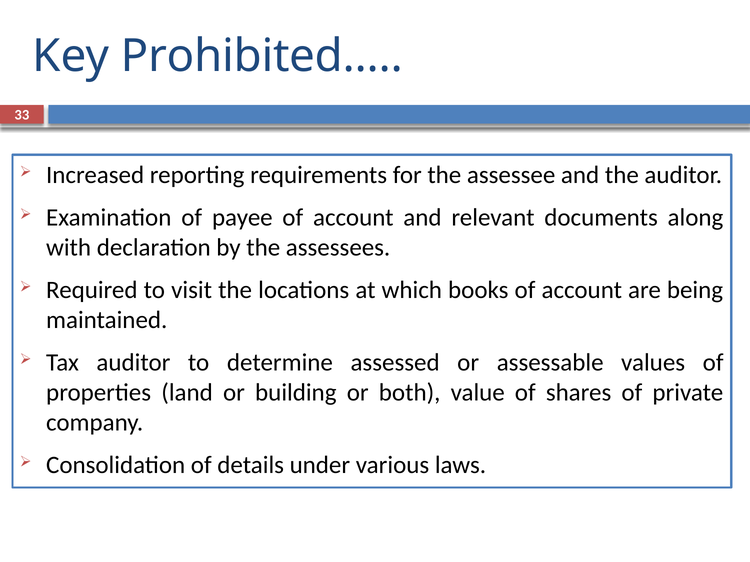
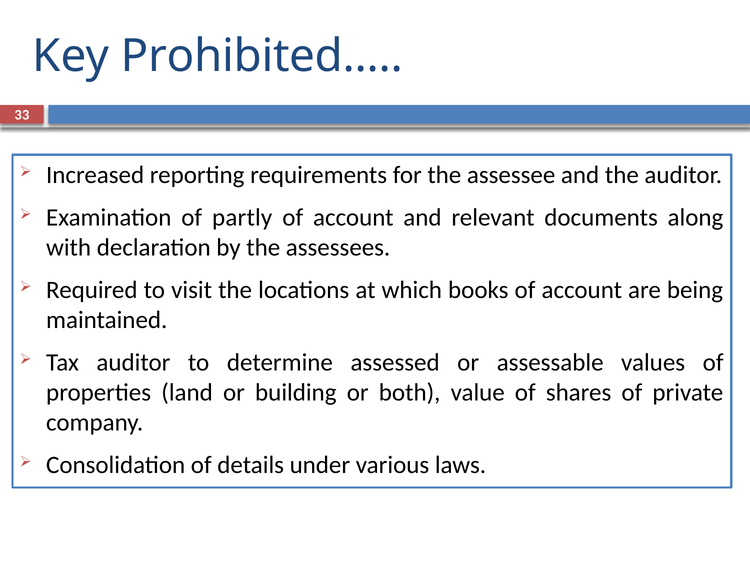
payee: payee -> partly
